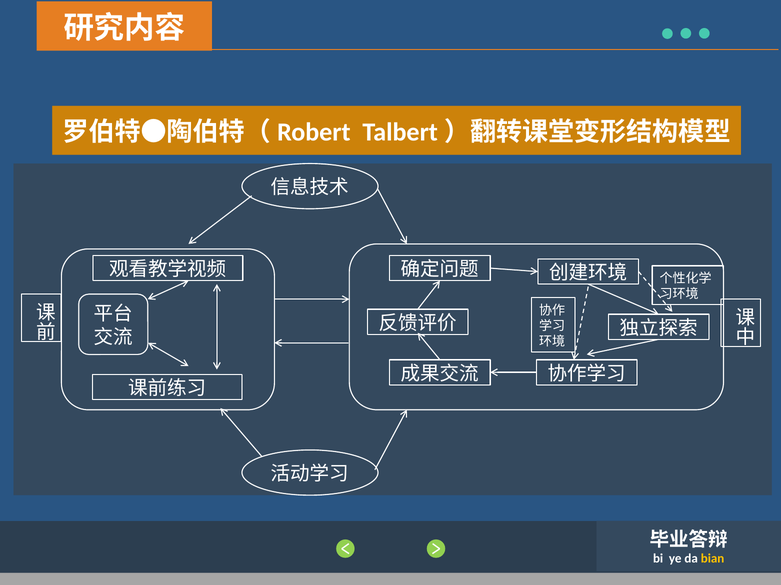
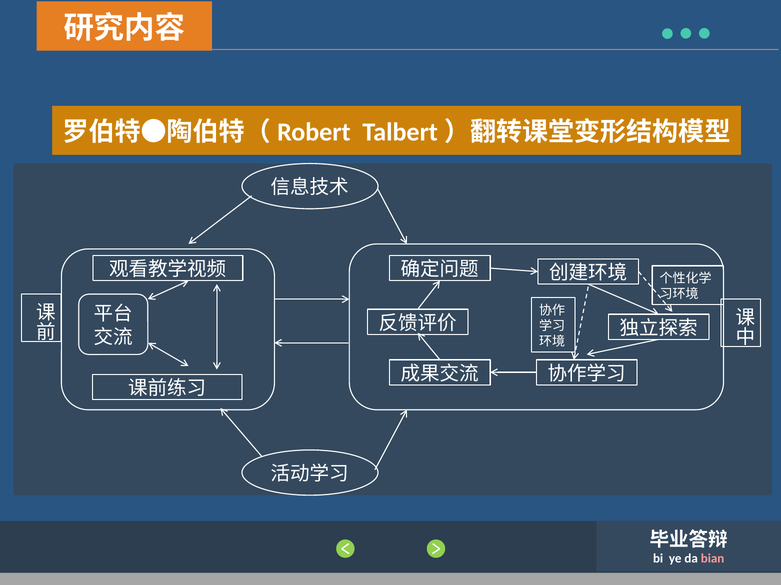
bian colour: yellow -> pink
